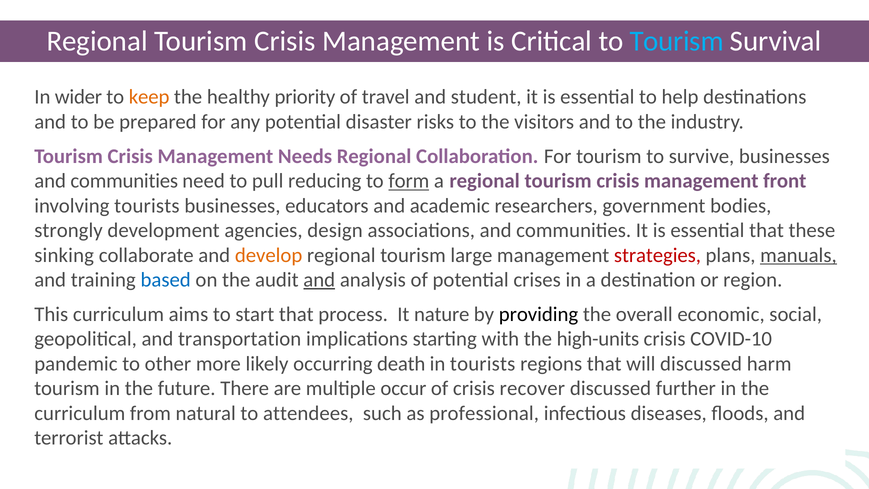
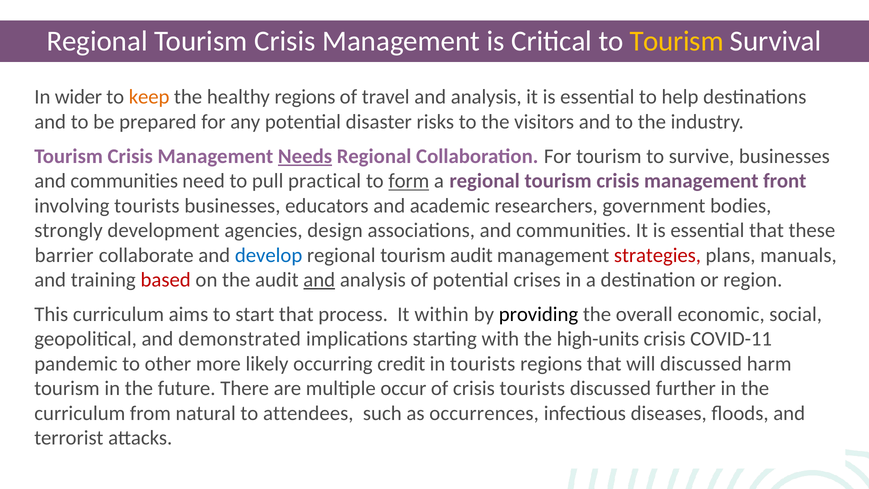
Tourism at (677, 41) colour: light blue -> yellow
healthy priority: priority -> regions
travel and student: student -> analysis
Needs underline: none -> present
reducing: reducing -> practical
sinking: sinking -> barrier
develop colour: orange -> blue
tourism large: large -> audit
manuals underline: present -> none
based colour: blue -> red
nature: nature -> within
transportation: transportation -> demonstrated
COVID-10: COVID-10 -> COVID-11
death: death -> credit
crisis recover: recover -> tourists
professional: professional -> occurrences
